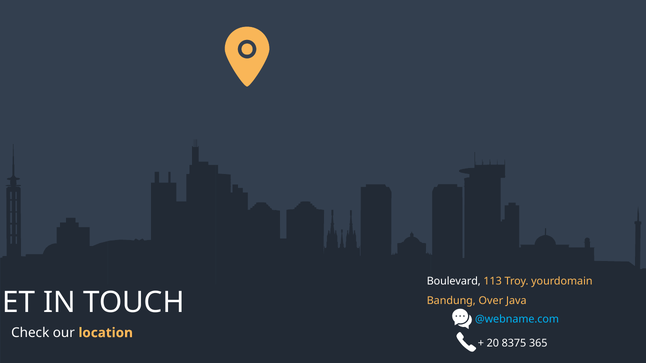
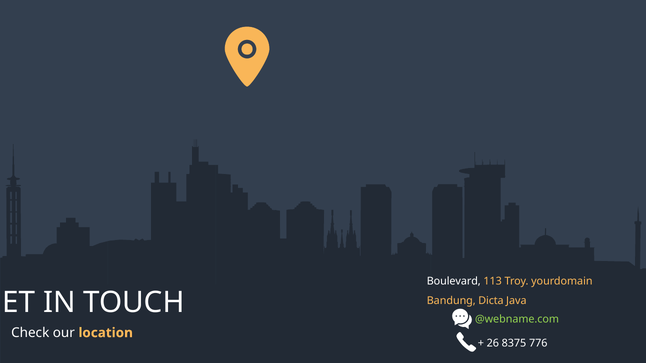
Over: Over -> Dicta
@webname.com colour: light blue -> light green
20: 20 -> 26
365: 365 -> 776
